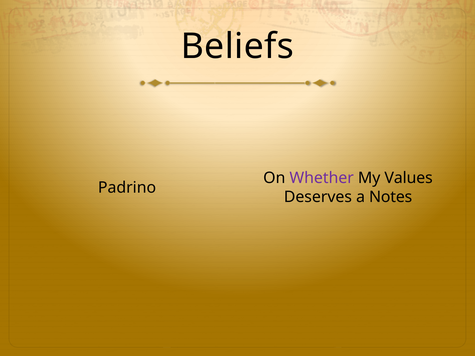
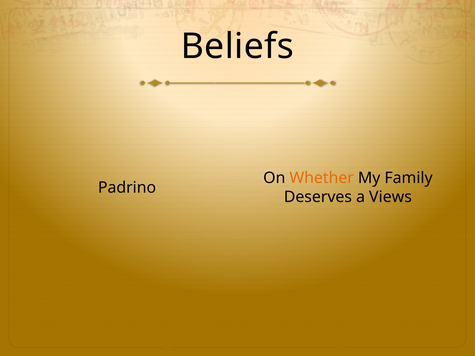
Whether colour: purple -> orange
Values: Values -> Family
Notes: Notes -> Views
